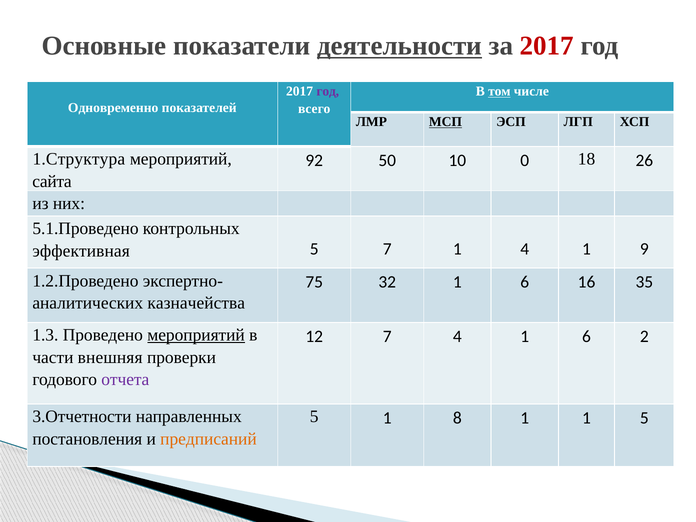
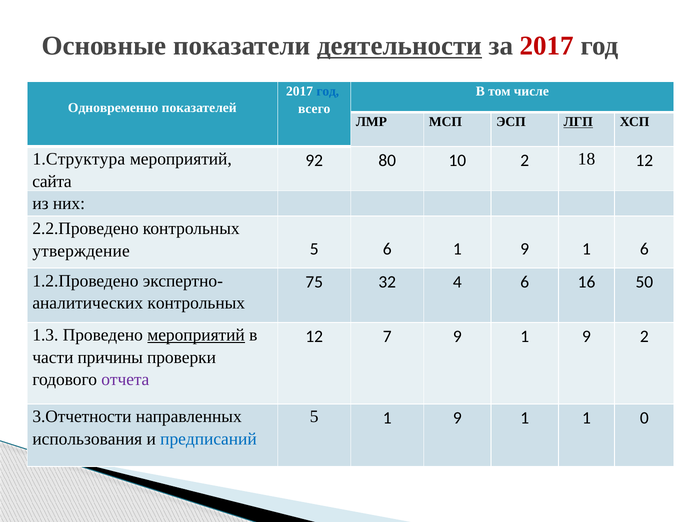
год at (328, 91) colour: purple -> blue
том underline: present -> none
МСП underline: present -> none
ЛГП underline: none -> present
50: 50 -> 80
10 0: 0 -> 2
18 26: 26 -> 12
5.1.Проведено: 5.1.Проведено -> 2.2.Проведено
эффективная: эффективная -> утверждение
5 7: 7 -> 6
4 at (525, 249): 4 -> 9
1 9: 9 -> 6
32 1: 1 -> 4
35: 35 -> 50
казначейства at (196, 303): казначейства -> контрольных
7 4: 4 -> 9
6 at (587, 336): 6 -> 9
внешняя: внешняя -> причины
5 1 8: 8 -> 9
1 5: 5 -> 0
постановления: постановления -> использования
предписаний colour: orange -> blue
